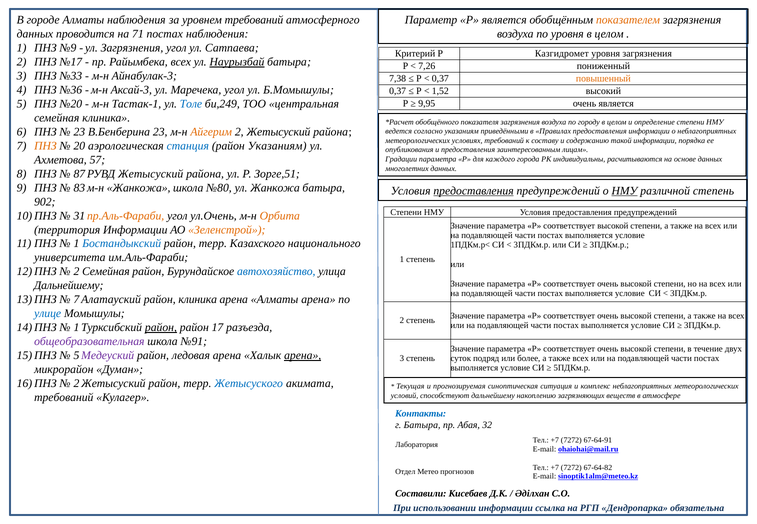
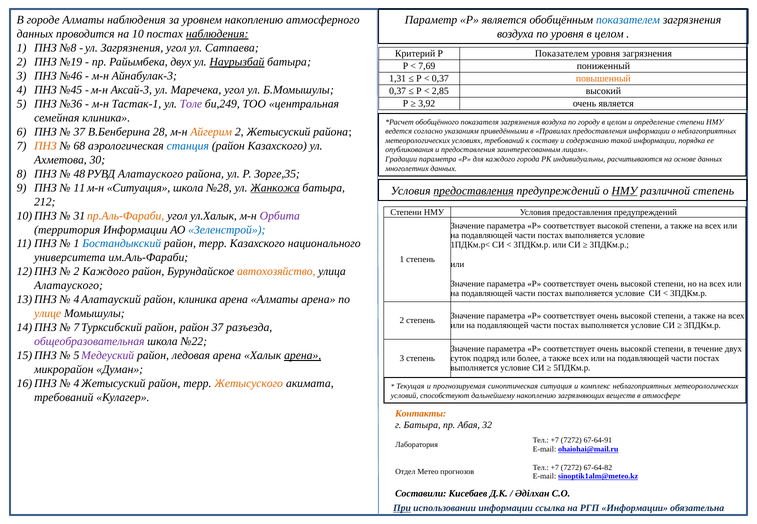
уровнем требований: требований -> накоплению
показателем at (628, 20) colour: orange -> blue
71: 71 -> 10
наблюдения at (217, 34) underline: none -> present
№9: №9 -> №8
Р Казгидромет: Казгидромет -> Показателем
№17: №17 -> №19
Райымбека всех: всех -> двух
7,26: 7,26 -> 7,69
№33: №33 -> №46
7,38: 7,38 -> 1,31
№36: №36 -> №45
1,52: 1,52 -> 2,85
№20: №20 -> №36
Толе colour: blue -> purple
9,95: 9,95 -> 3,92
23 at (79, 132): 23 -> 37
В.Бенберина 23: 23 -> 28
20: 20 -> 68
район Указаниям: Указаниям -> Казахского
57: 57 -> 30
87: 87 -> 48
РУВД Жетысуский: Жетысуский -> Алатауского
Зорге,51: Зорге,51 -> Зорге,35
83: 83 -> 11
м-н Жанкожа: Жанкожа -> Ситуация
№80: №80 -> №28
Жанкожа at (275, 188) underline: none -> present
902: 902 -> 212
ул.Очень: ул.Очень -> ул.Халык
Орбита colour: orange -> purple
Зеленстрой colour: orange -> blue
2 Семейная: Семейная -> Каждого
автохозяйство colour: blue -> orange
Дальнейшему at (69, 286): Дальнейшему -> Алатауского
7 at (76, 300): 7 -> 4
улице colour: blue -> orange
1 at (76, 328): 1 -> 7
район at (161, 328) underline: present -> none
район 17: 17 -> 37
№91: №91 -> №22
2 at (76, 383): 2 -> 4
Жетысуского colour: blue -> orange
Контакты colour: blue -> orange
При underline: none -> present
РГП Дендропарка: Дендропарка -> Информации
